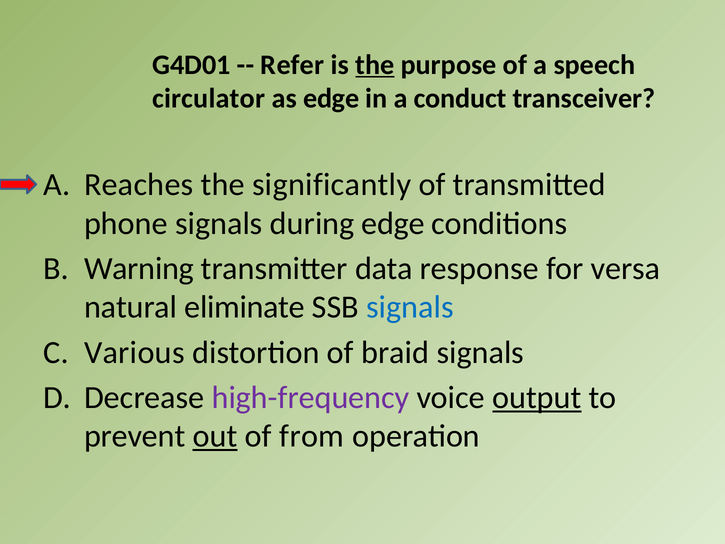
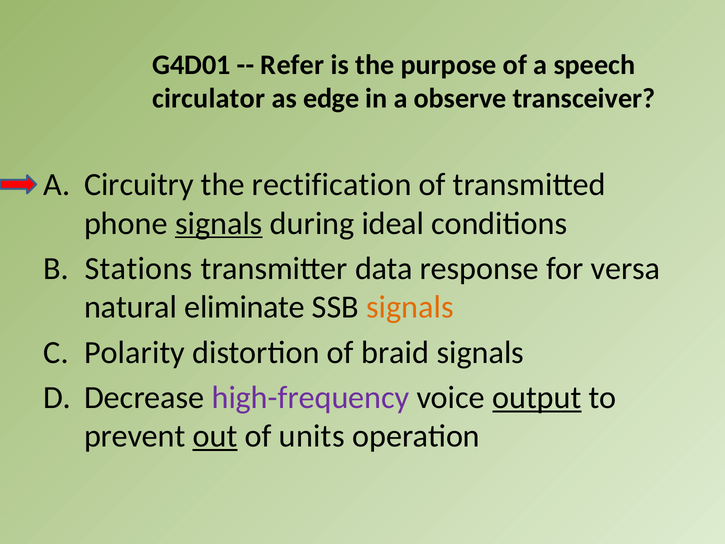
the at (375, 65) underline: present -> none
conduct: conduct -> observe
Reaches: Reaches -> Circuitry
significantly: significantly -> rectification
signals at (219, 223) underline: none -> present
during edge: edge -> ideal
Warning: Warning -> Stations
signals at (410, 307) colour: blue -> orange
Various: Various -> Polarity
from: from -> units
